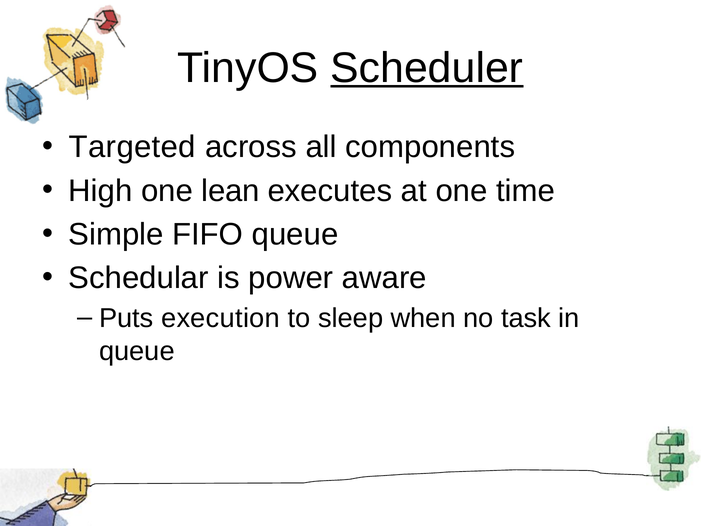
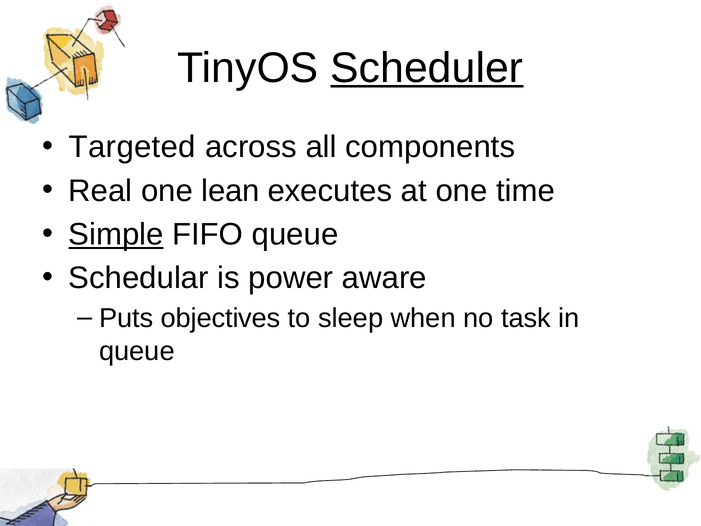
High: High -> Real
Simple underline: none -> present
execution: execution -> objectives
